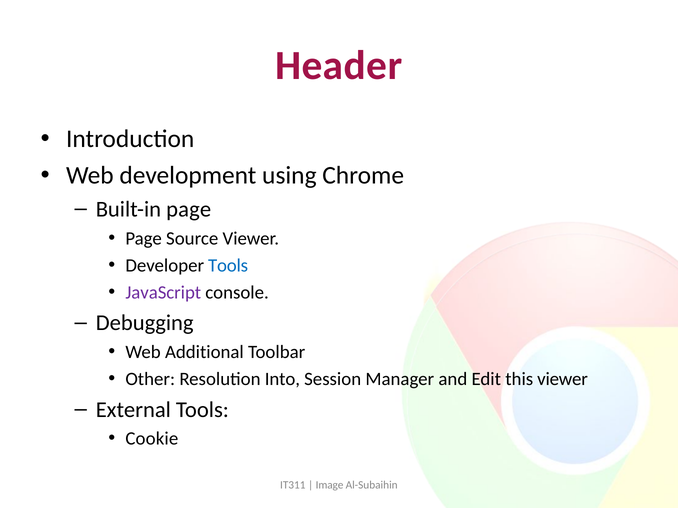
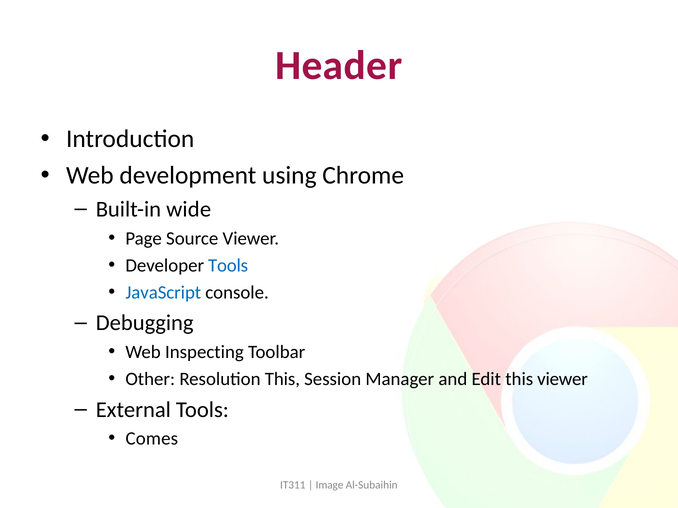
Built-in page: page -> wide
JavaScript colour: purple -> blue
Additional: Additional -> Inspecting
Resolution Into: Into -> This
Cookie: Cookie -> Comes
